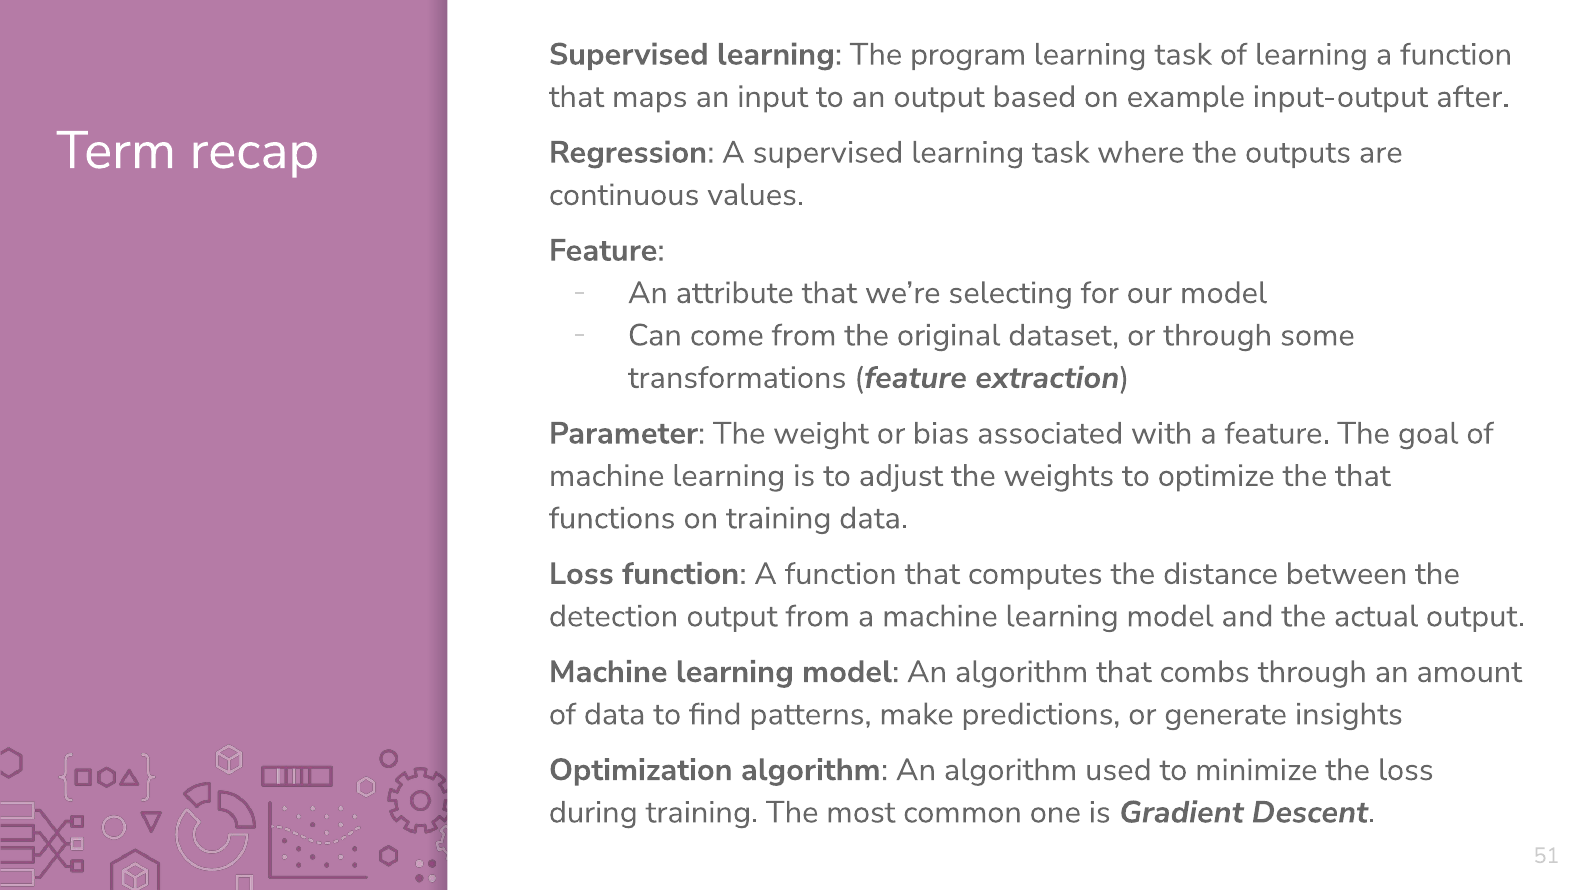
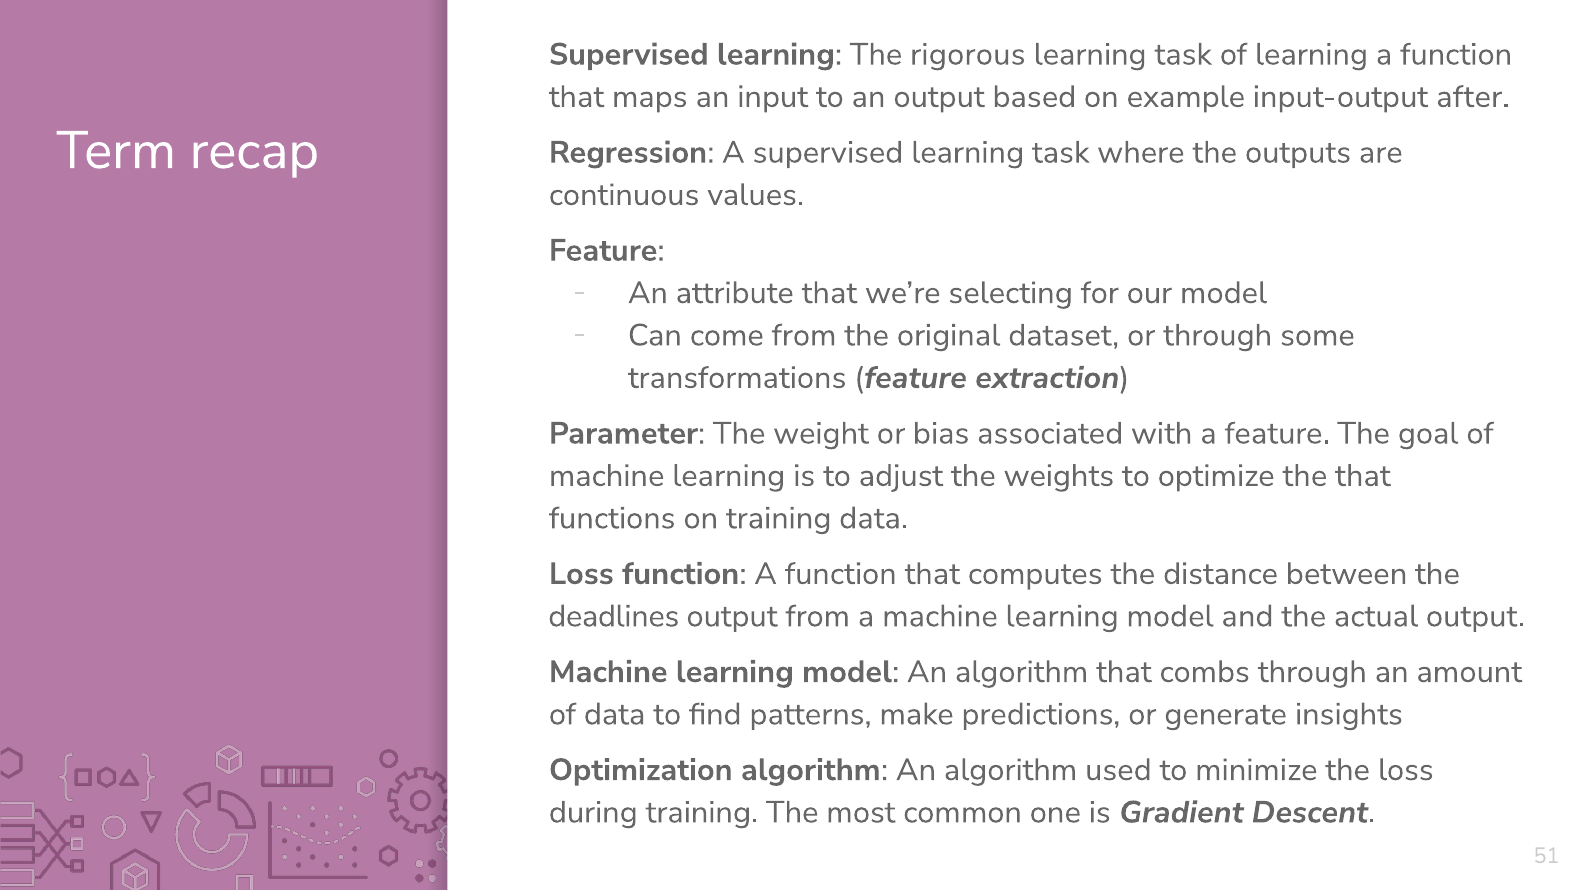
program: program -> rigorous
detection: detection -> deadlines
